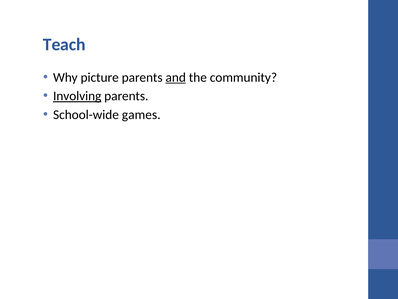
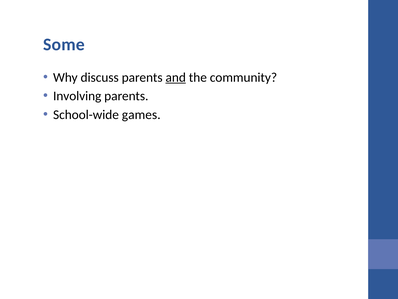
Teach: Teach -> Some
picture: picture -> discuss
Involving underline: present -> none
